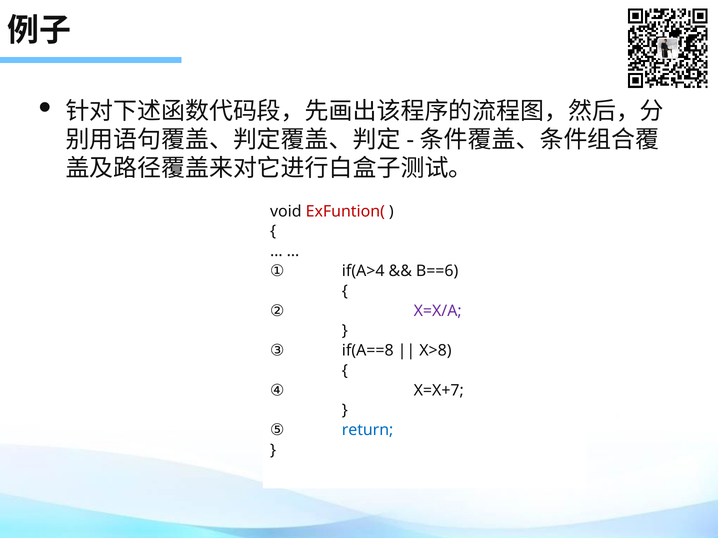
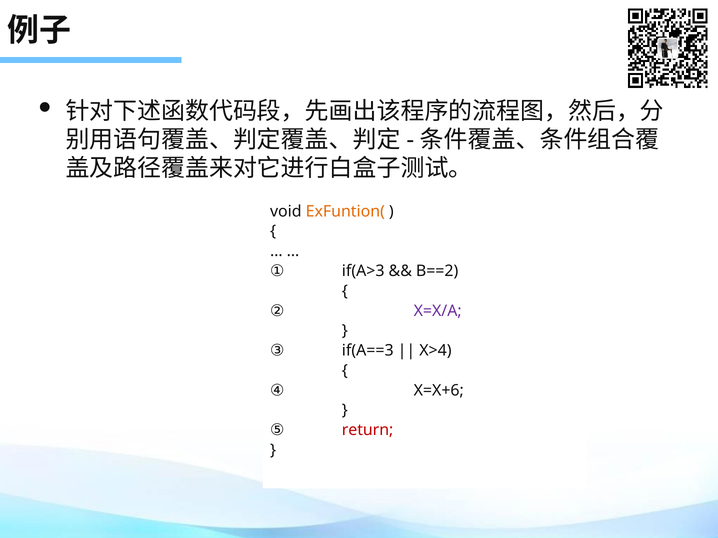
ExFuntion( colour: red -> orange
if(A>4: if(A>4 -> if(A>3
B==6: B==6 -> B==2
if(A==8: if(A==8 -> if(A==3
X>8: X>8 -> X>4
X=X+7: X=X+7 -> X=X+6
return colour: blue -> red
